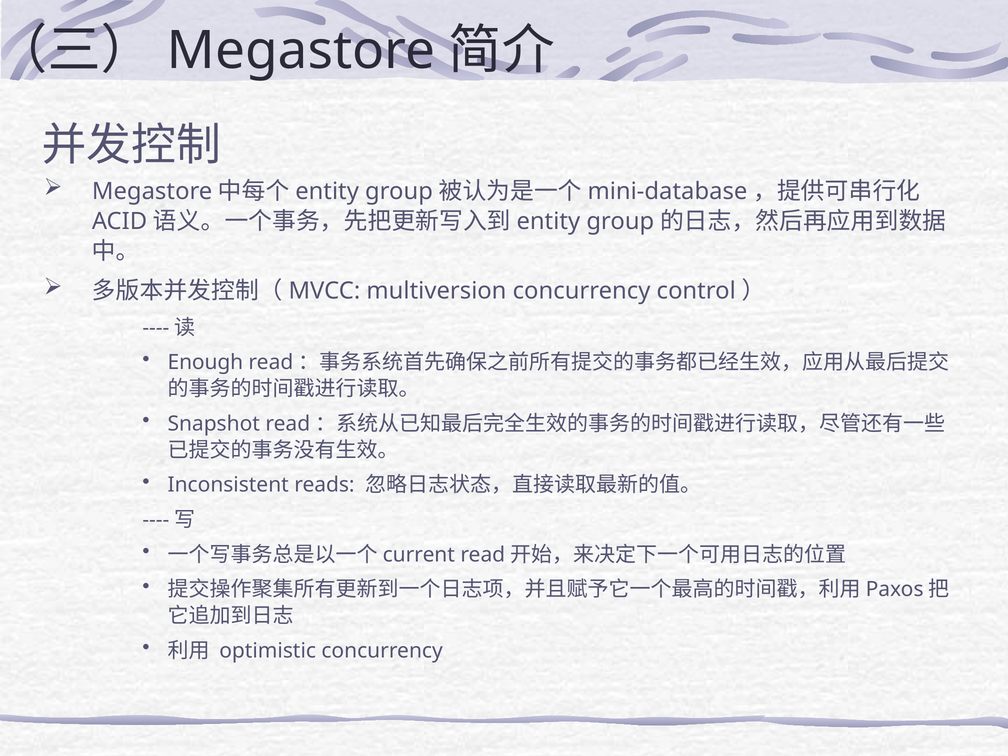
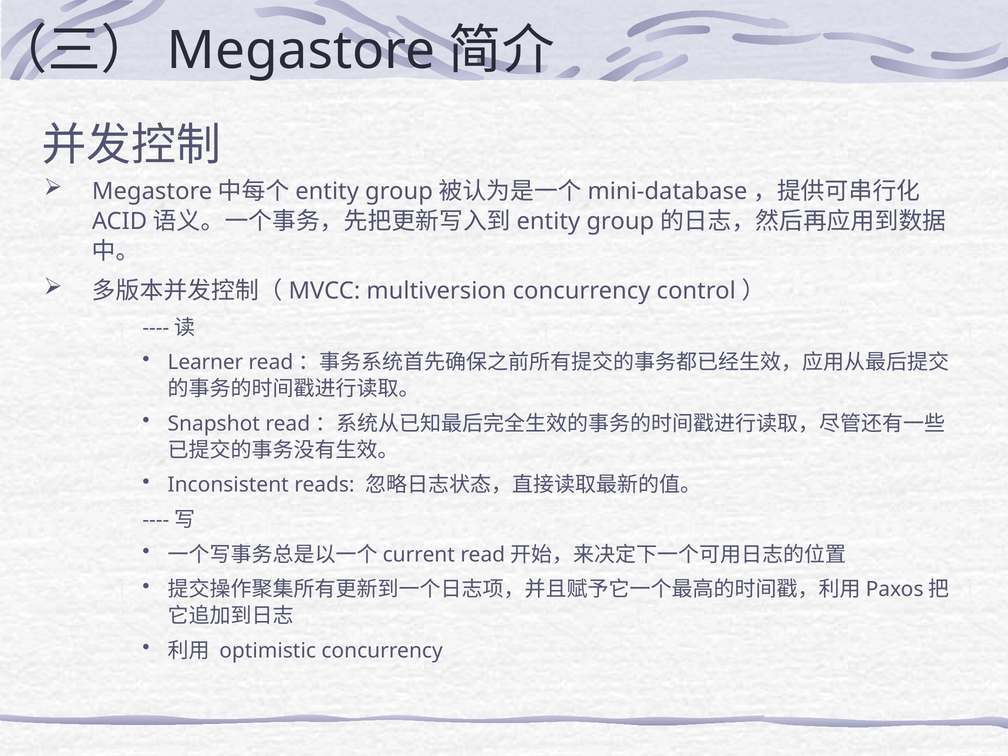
Enough: Enough -> Learner
